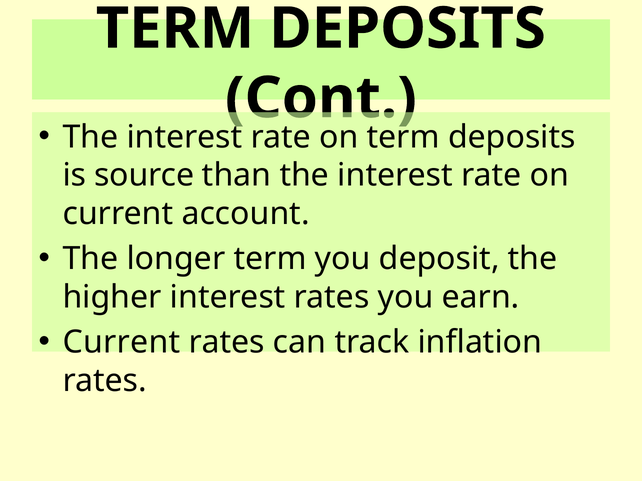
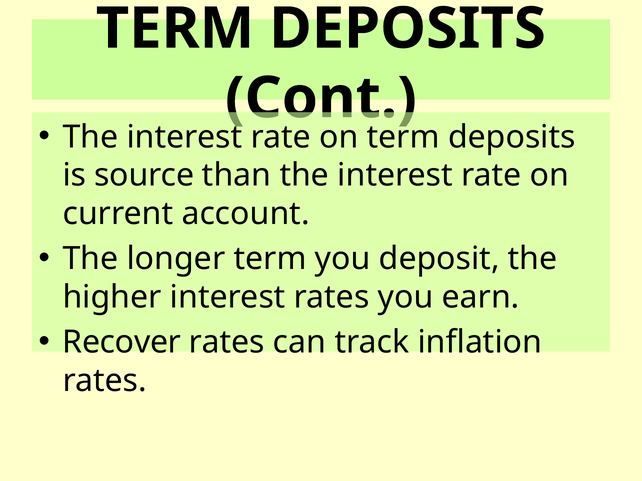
Current at (121, 343): Current -> Recover
